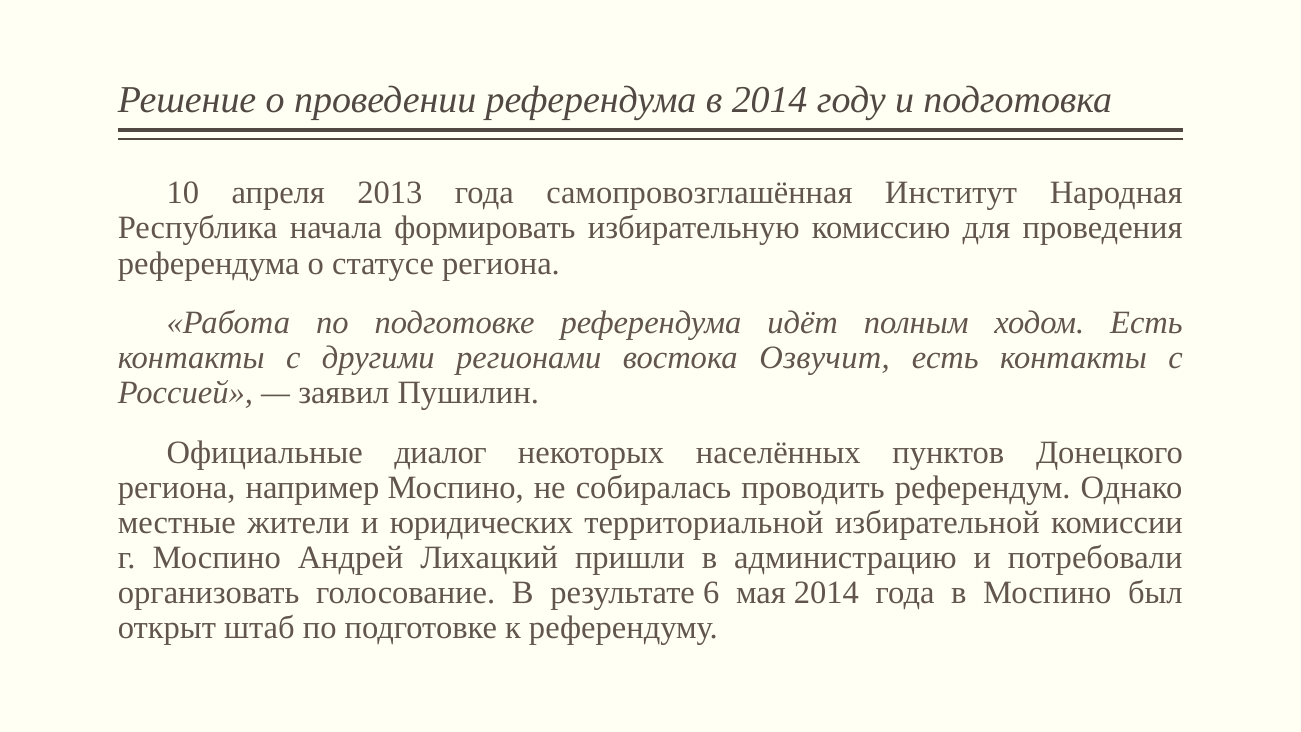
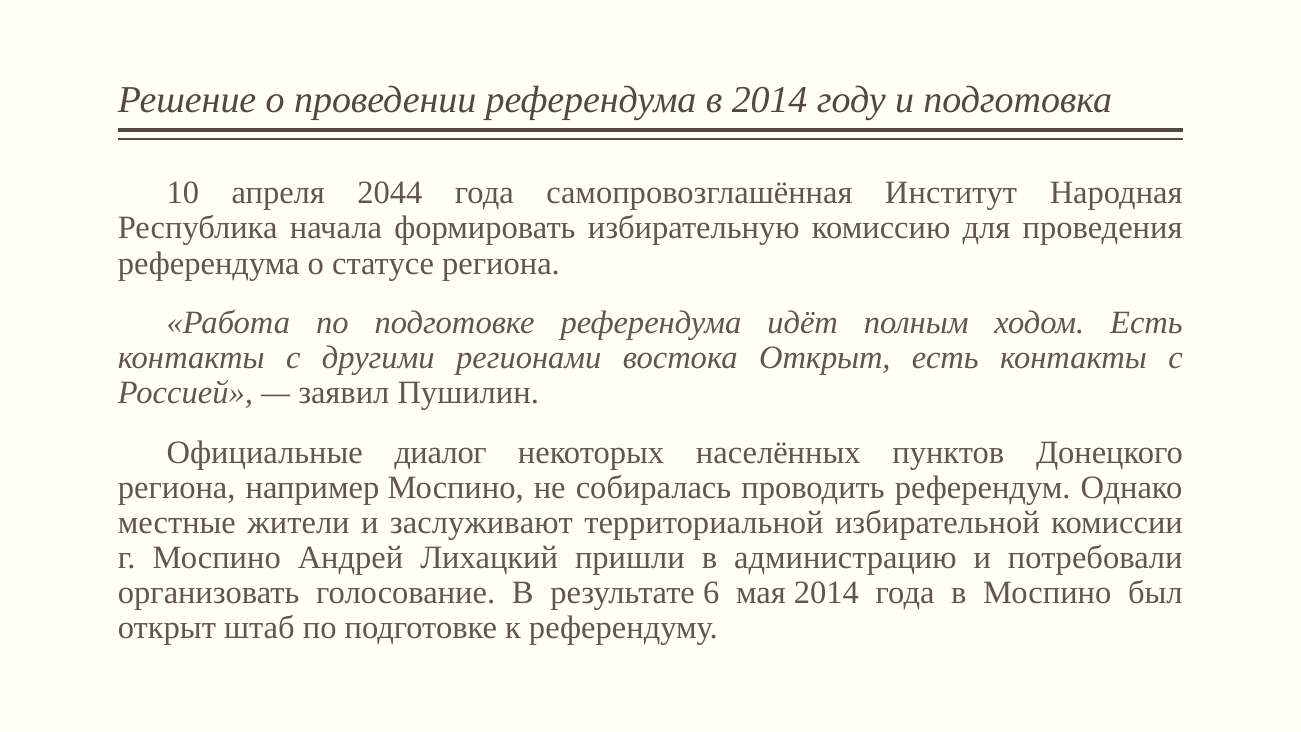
2013: 2013 -> 2044
востока Озвучит: Озвучит -> Открыт
юридических: юридических -> заслуживают
